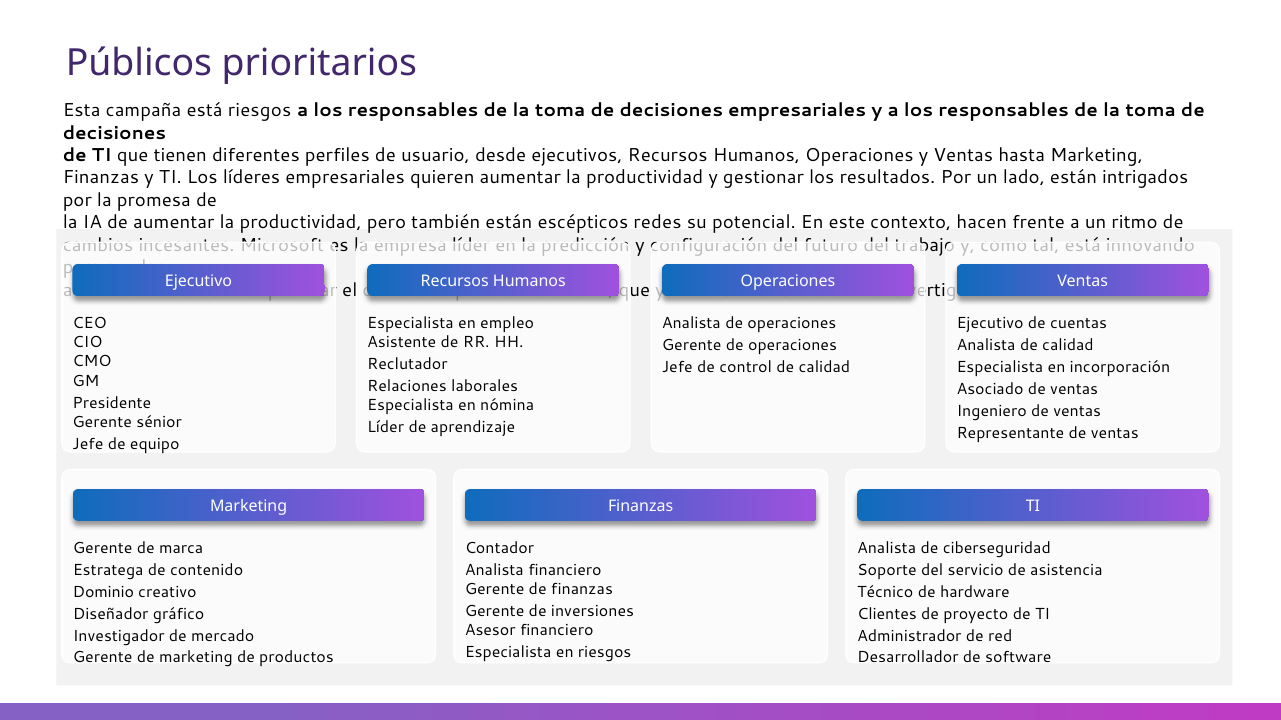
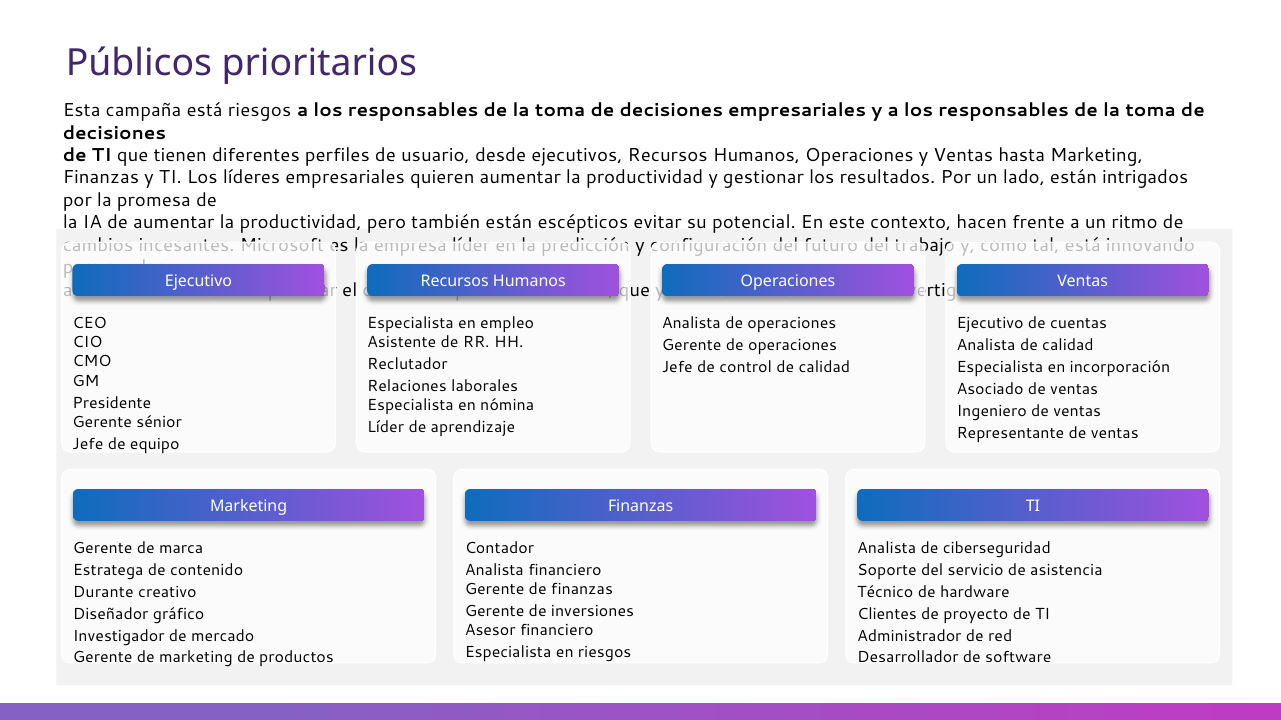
redes: redes -> evitar
Dominio: Dominio -> Durante
